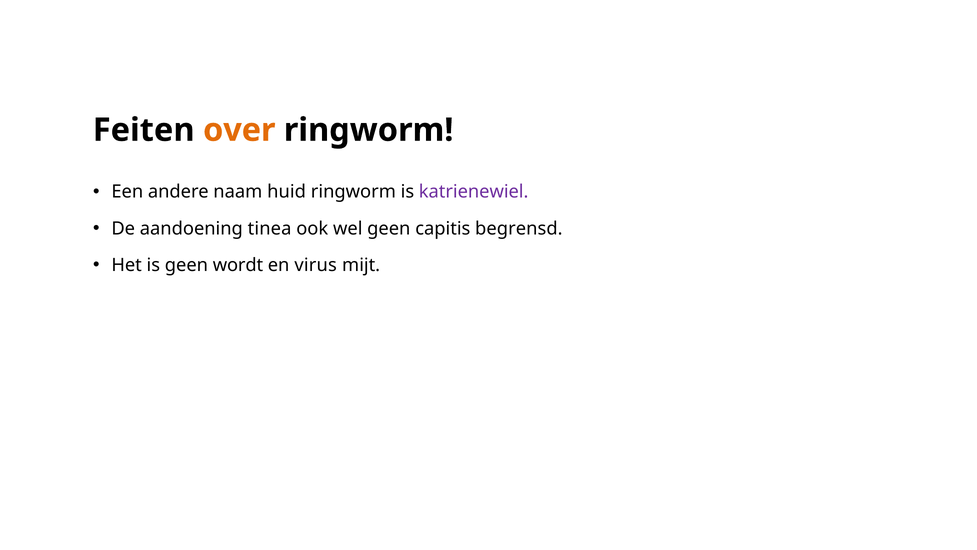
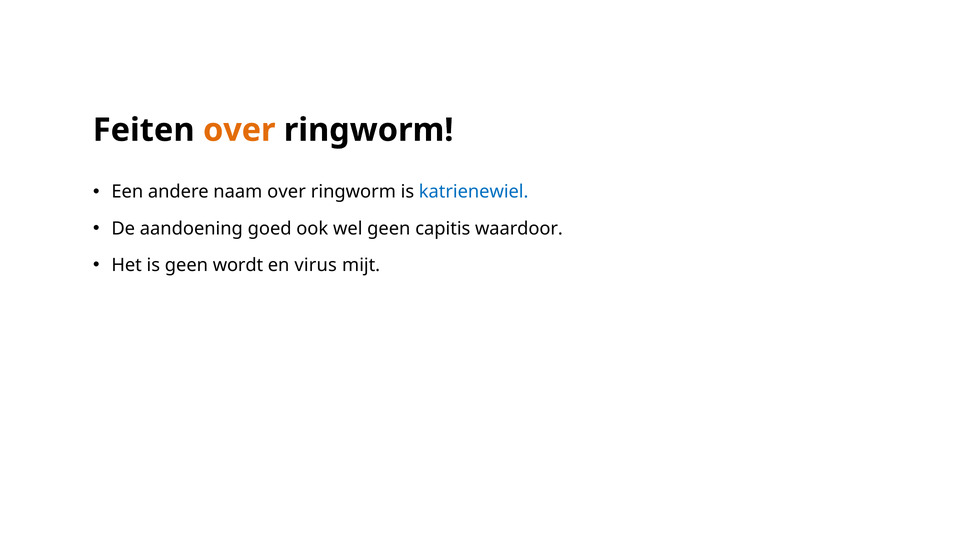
naam huid: huid -> over
katrienewiel colour: purple -> blue
tinea: tinea -> goed
begrensd: begrensd -> waardoor
